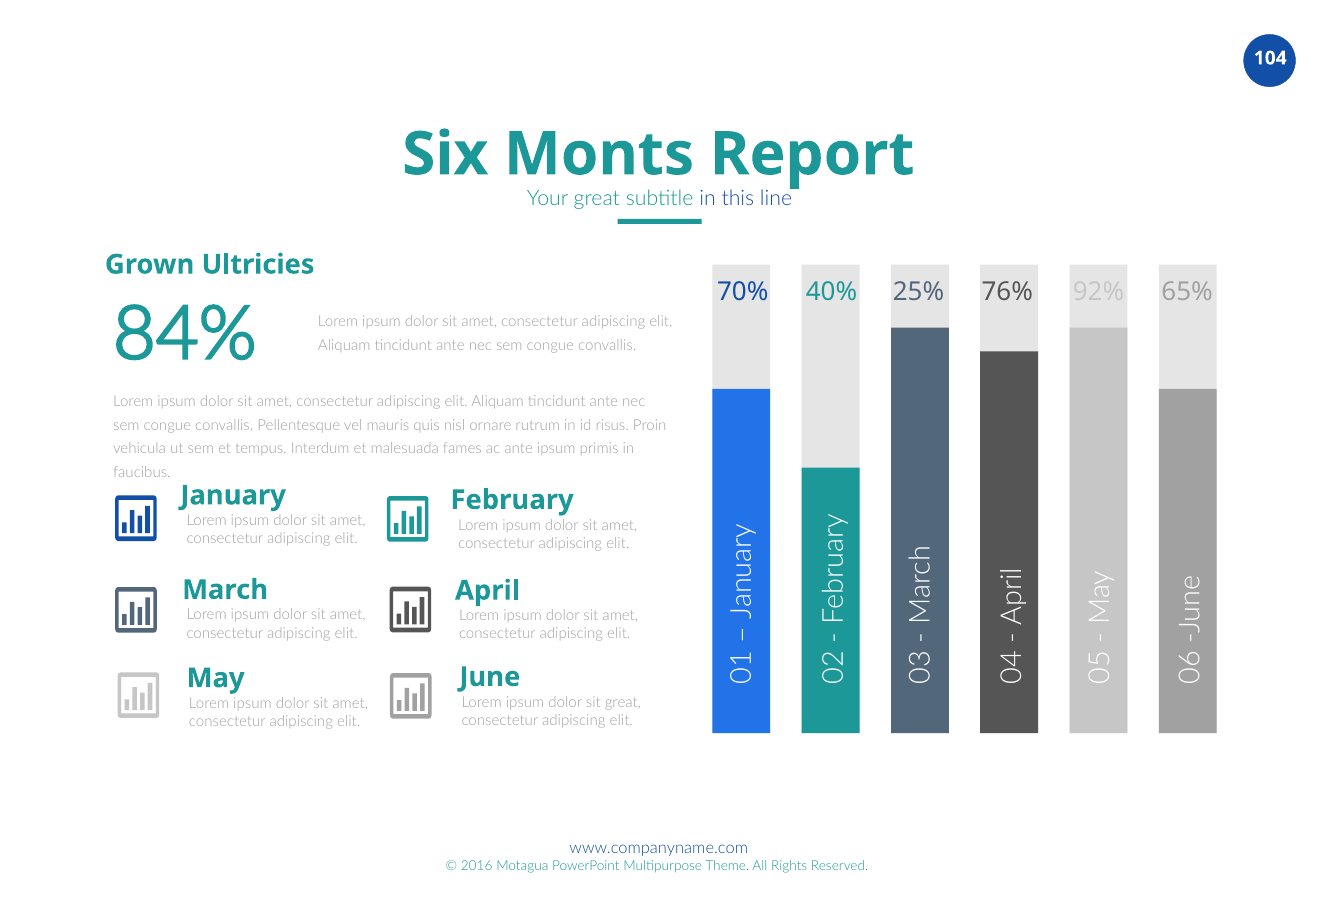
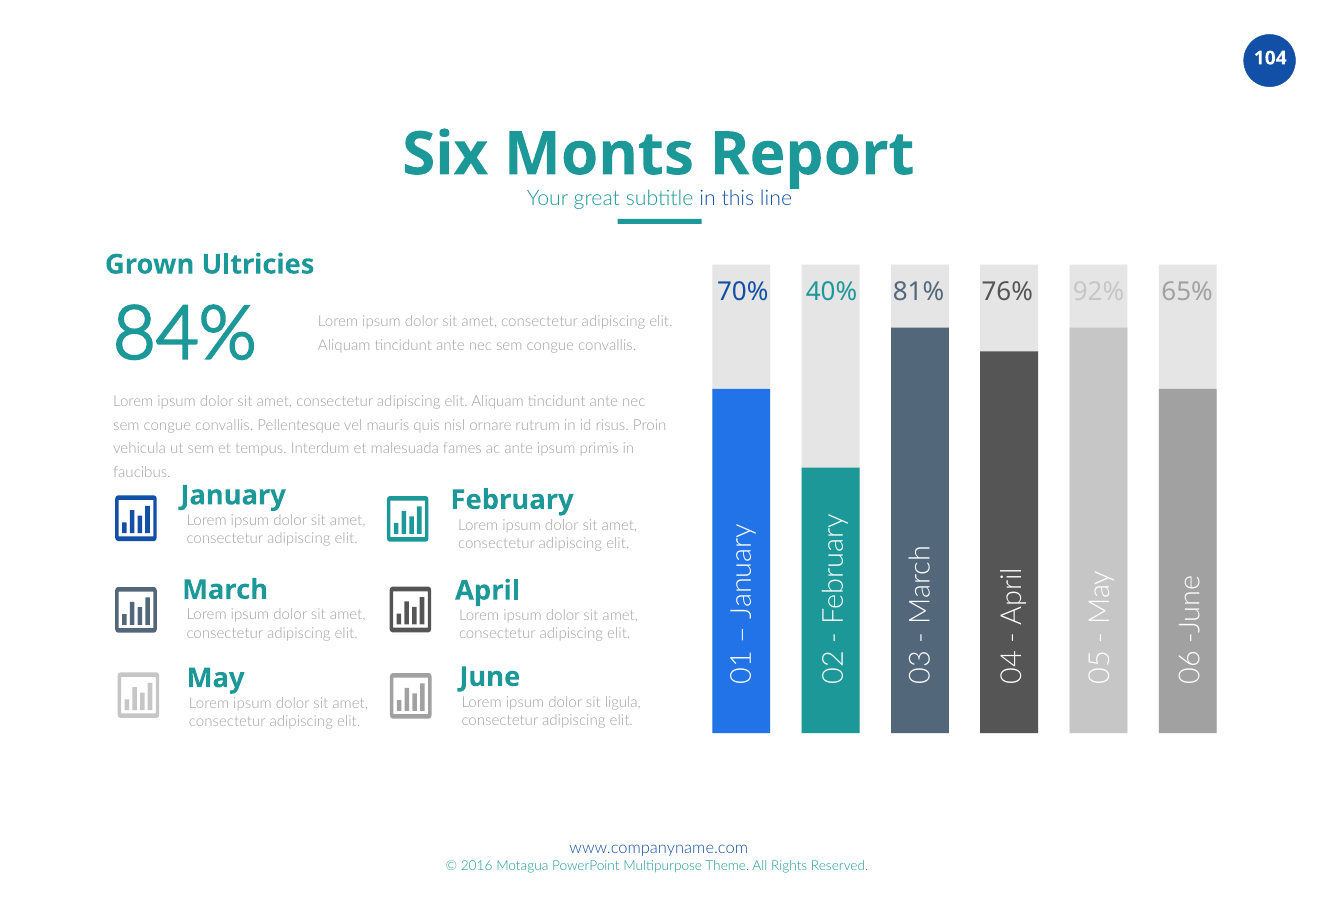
25%: 25% -> 81%
sit great: great -> ligula
